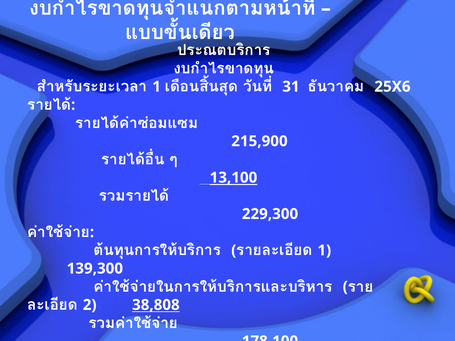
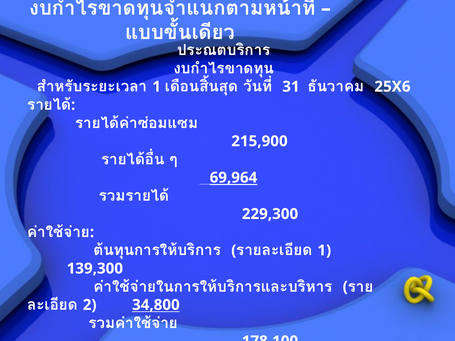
13,100: 13,100 -> 69,964
38,808: 38,808 -> 34,800
